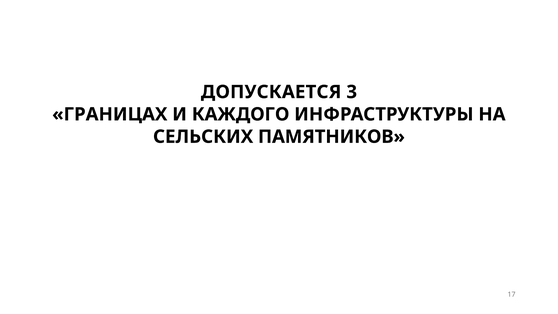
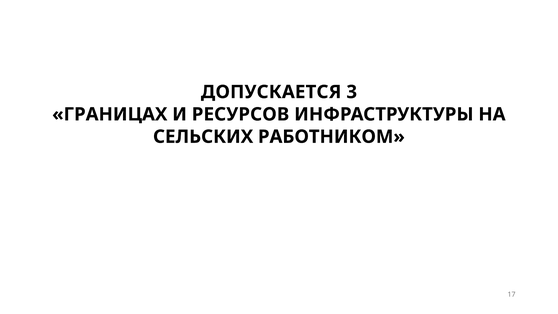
КАЖДОГО: КАЖДОГО -> РЕСУРСОВ
ПАМЯТНИКОВ: ПАМЯТНИКОВ -> РАБОТНИКОМ
